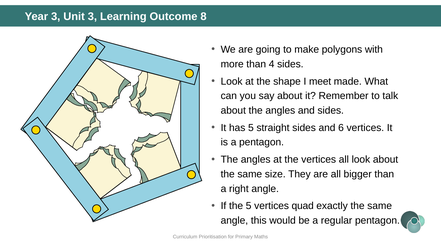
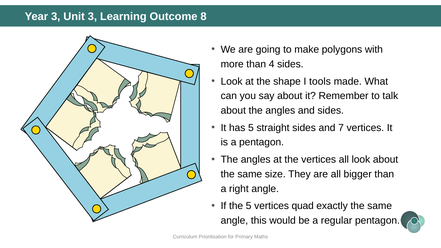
meet: meet -> tools
6: 6 -> 7
